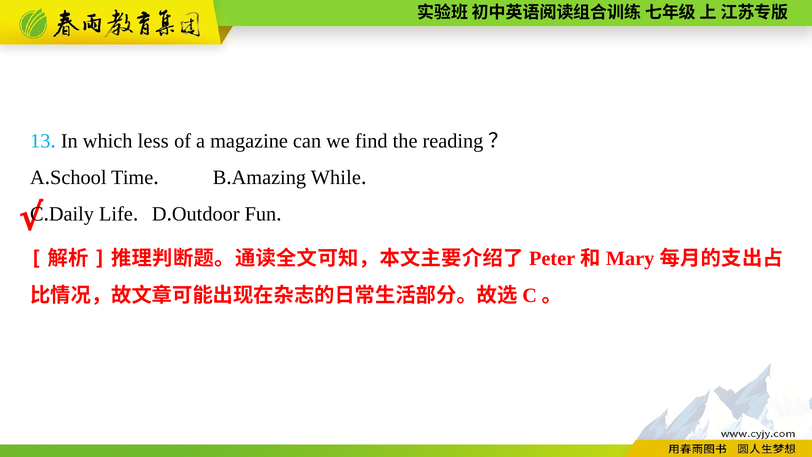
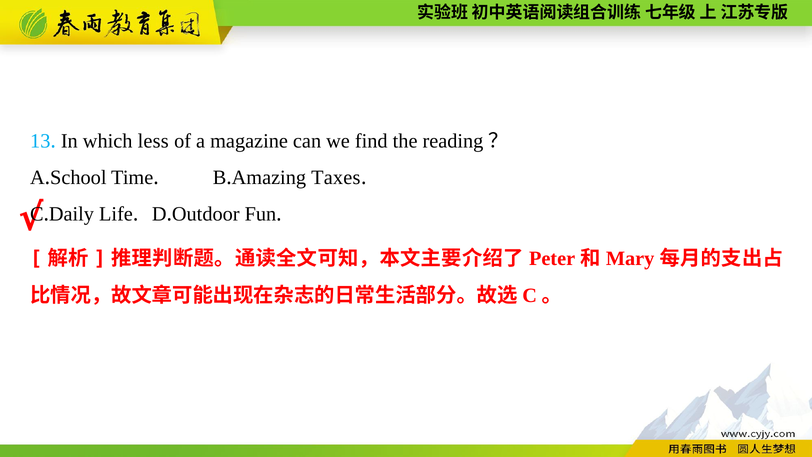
While: While -> Taxes
